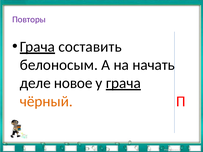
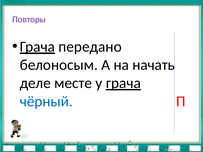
составить: составить -> передано
новое: новое -> месте
чёрный colour: orange -> blue
